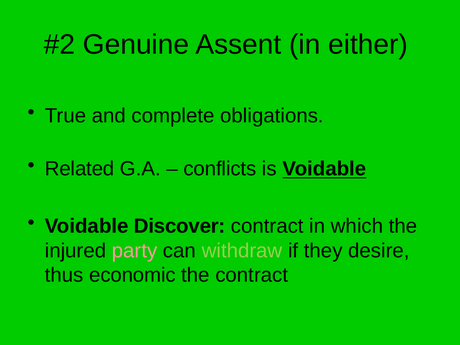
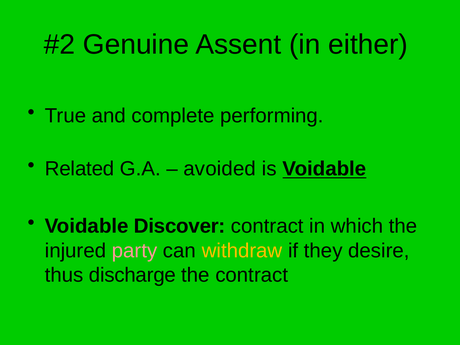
obligations: obligations -> performing
conflicts: conflicts -> avoided
withdraw colour: light green -> yellow
economic: economic -> discharge
